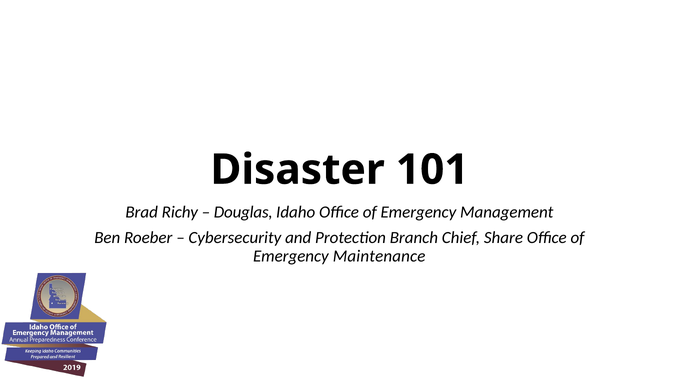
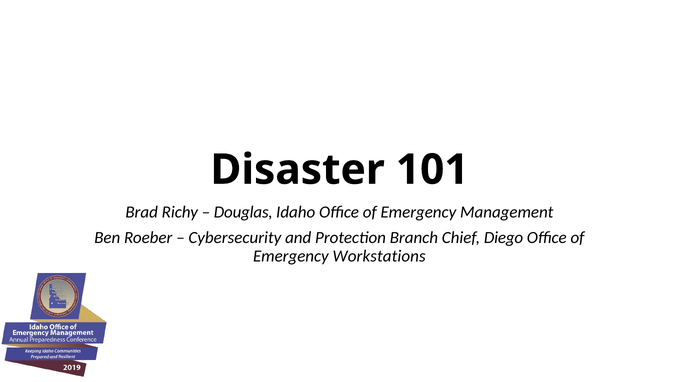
Share: Share -> Diego
Maintenance: Maintenance -> Workstations
